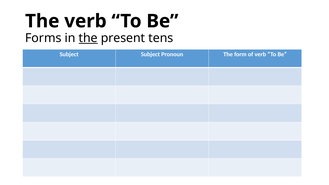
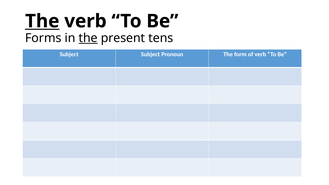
The at (42, 21) underline: none -> present
